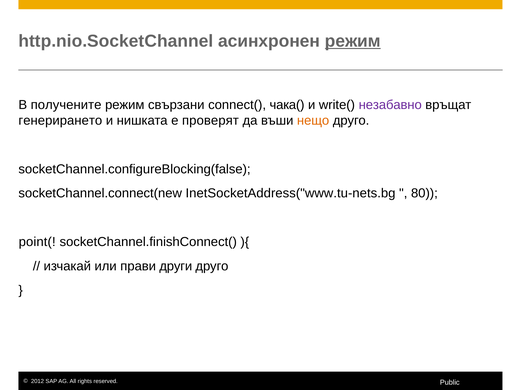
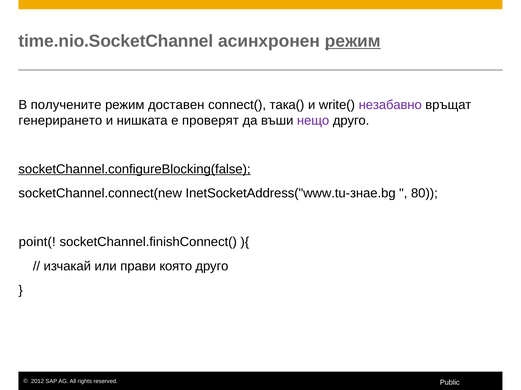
http.nio.SocketChannel: http.nio.SocketChannel -> time.nio.SocketChannel
свързани: свързани -> доставен
чака(: чака( -> така(
нещо colour: orange -> purple
socketChannel.configureBlocking(false underline: none -> present
InetSocketAddress("www.tu-nets.bg: InetSocketAddress("www.tu-nets.bg -> InetSocketAddress("www.tu-знае.bg
други: други -> която
